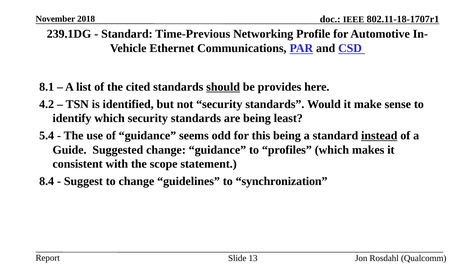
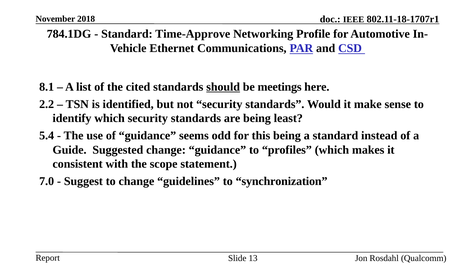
239.1DG: 239.1DG -> 784.1DG
Time-Previous: Time-Previous -> Time-Approve
provides: provides -> meetings
4.2: 4.2 -> 2.2
instead underline: present -> none
8.4: 8.4 -> 7.0
